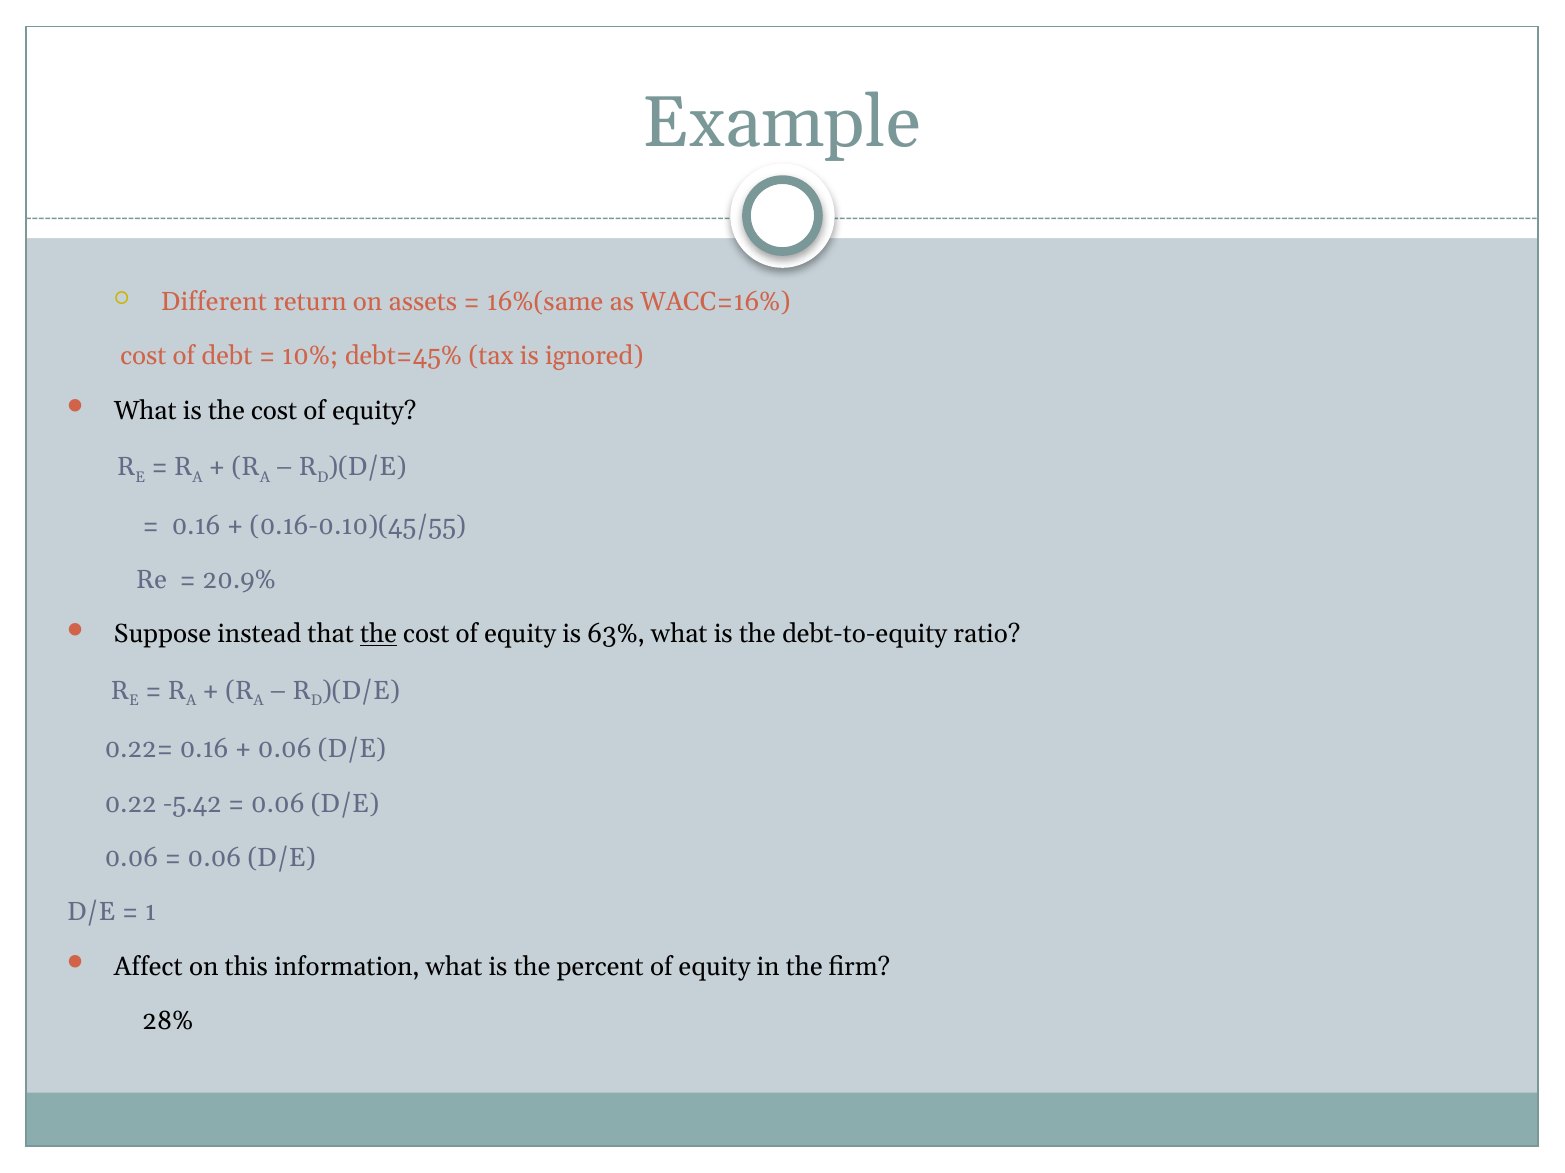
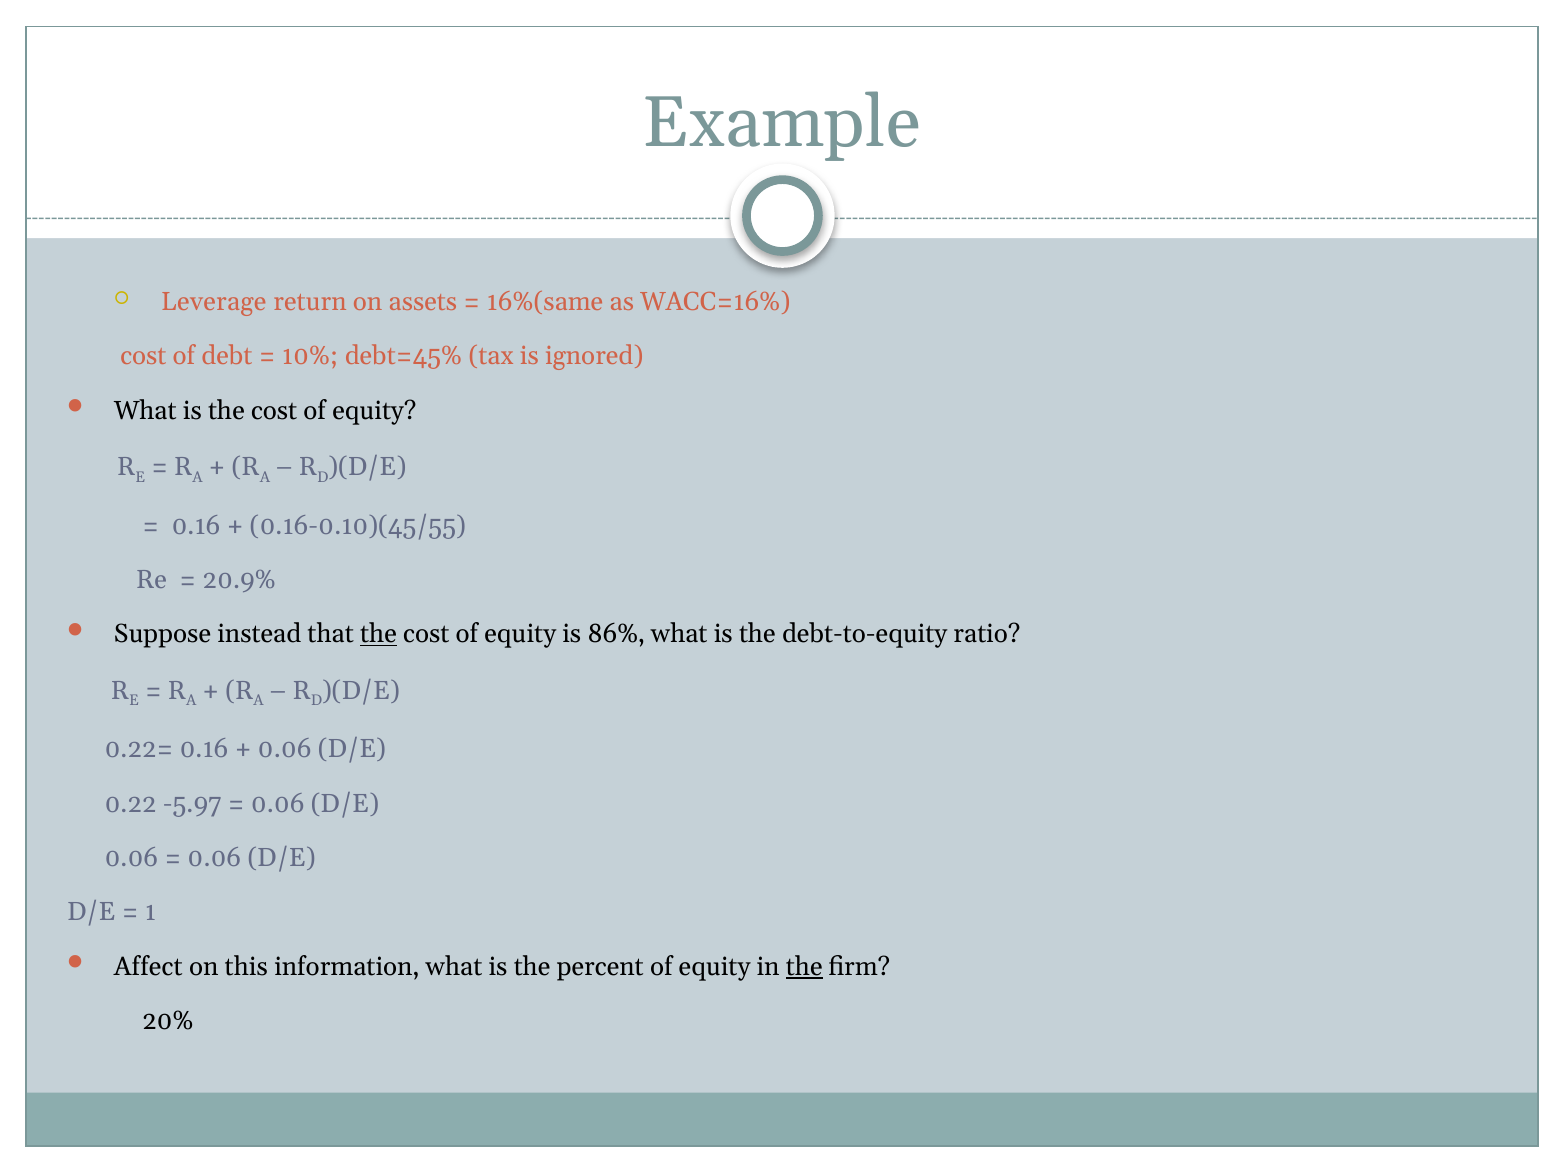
Different: Different -> Leverage
63%: 63% -> 86%
-5.42: -5.42 -> -5.97
the at (804, 967) underline: none -> present
28%: 28% -> 20%
